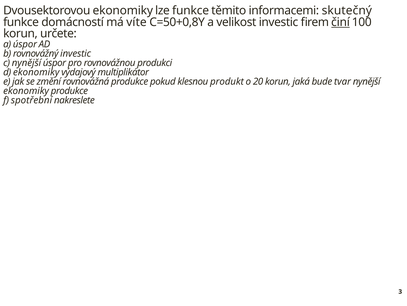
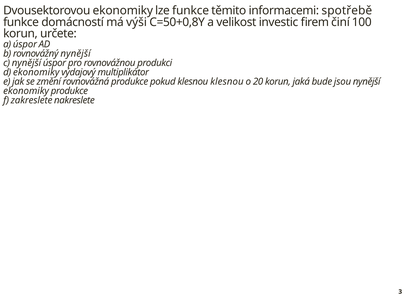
skutečný: skutečný -> spotřebě
víte: víte -> výši
činí underline: present -> none
rovnovážný investic: investic -> nynější
klesnou produkt: produkt -> klesnou
tvar: tvar -> jsou
spotřební: spotřební -> zakreslete
